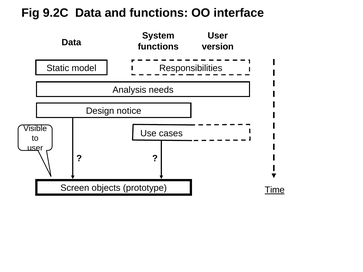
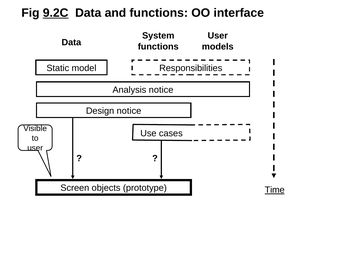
9.2C underline: none -> present
version: version -> models
Analysis needs: needs -> notice
